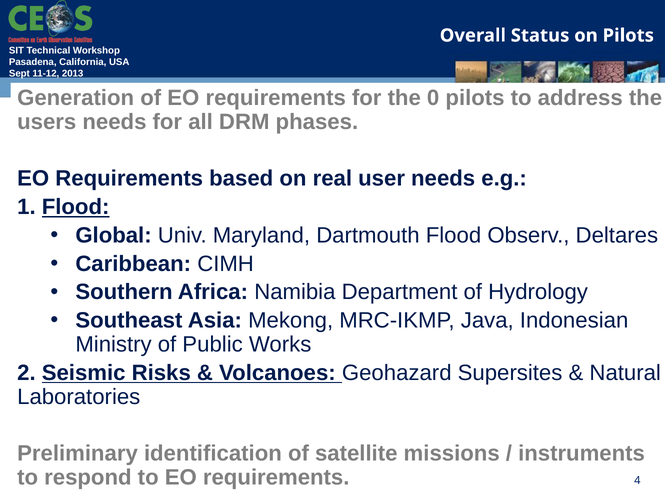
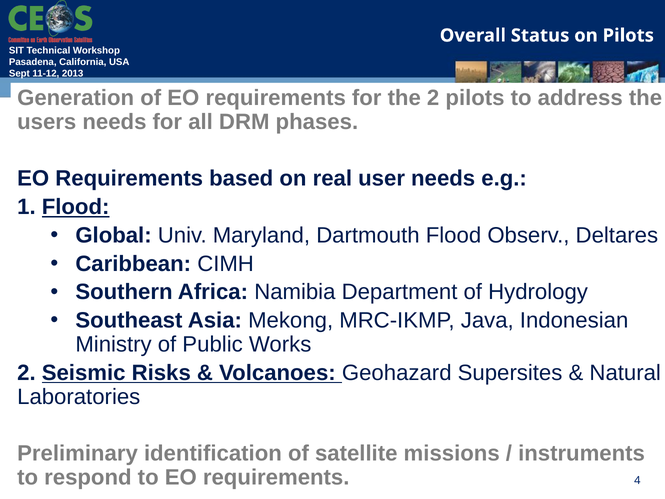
the 0: 0 -> 2
